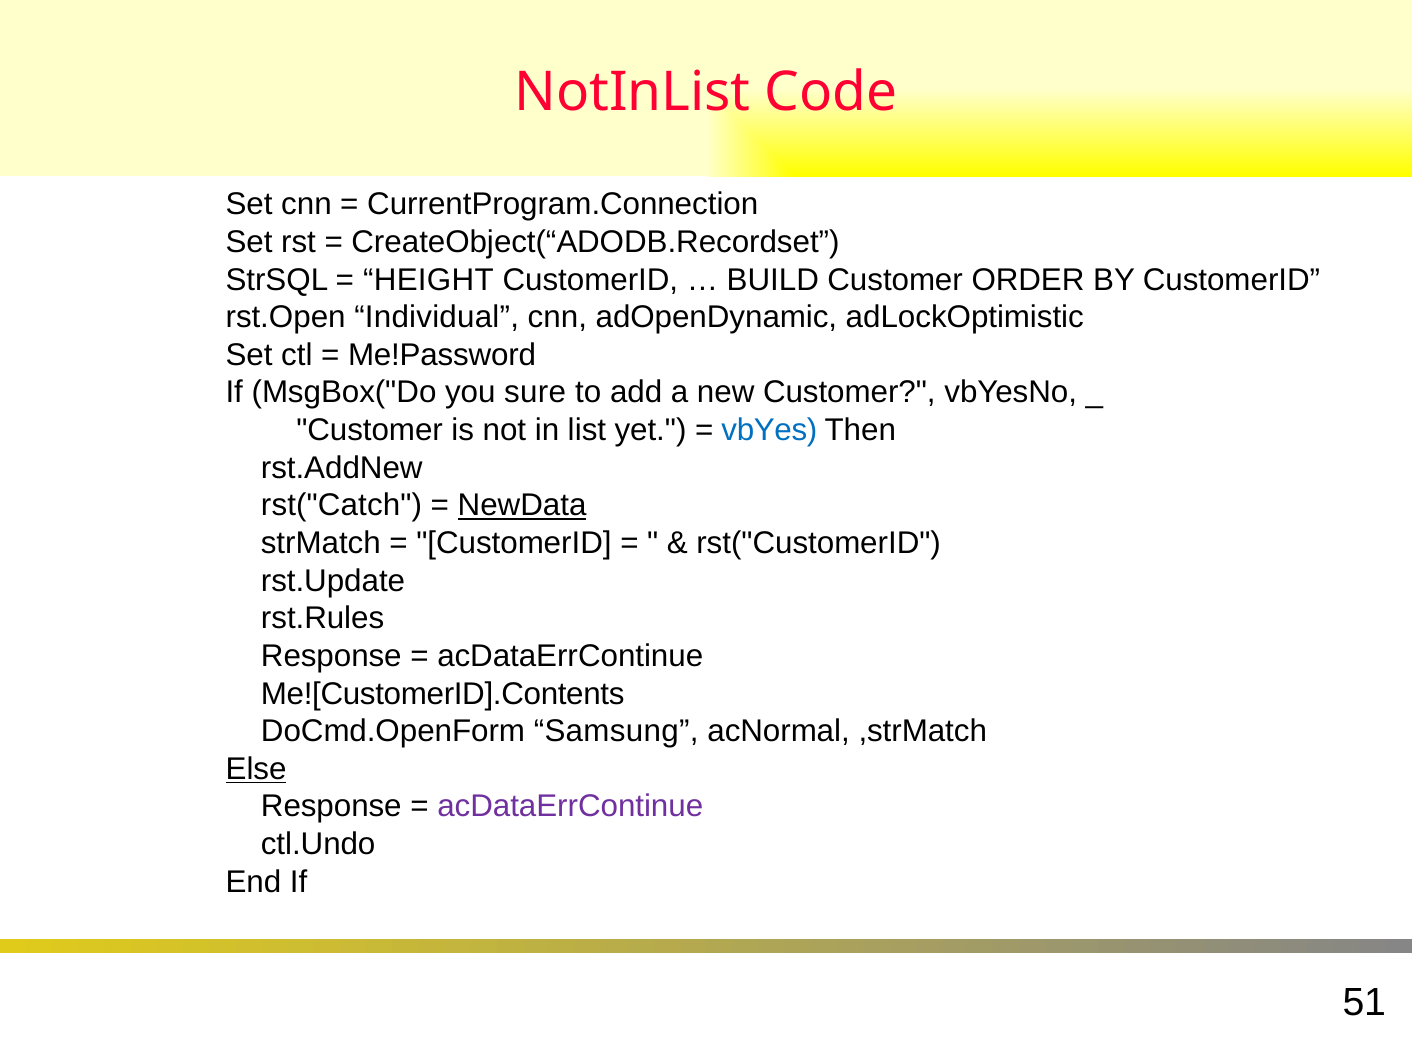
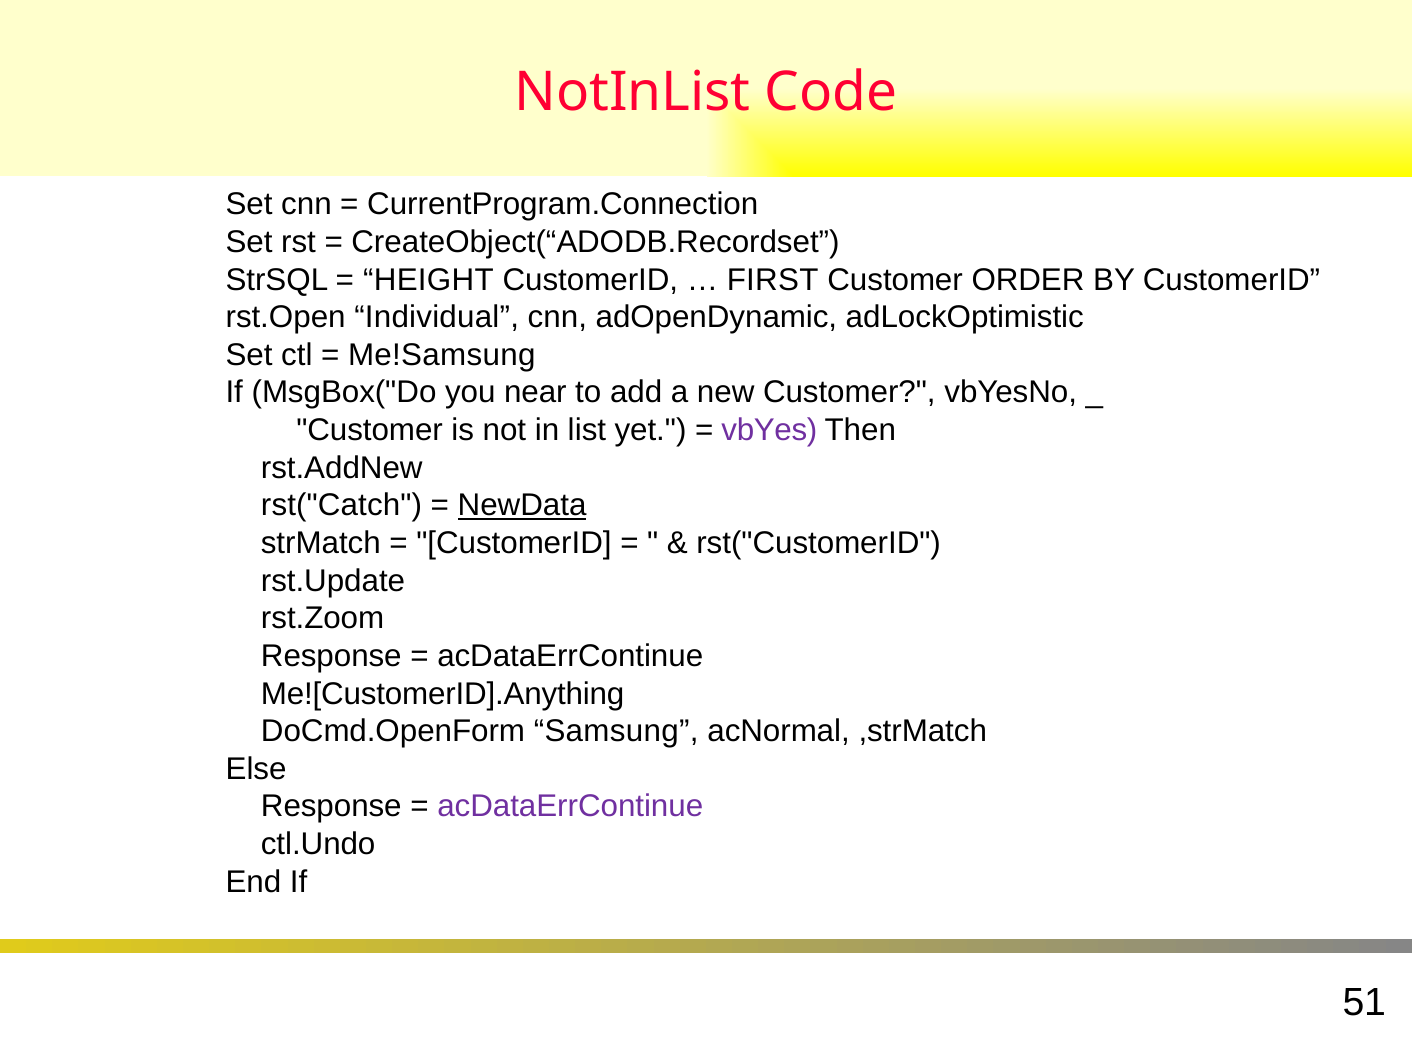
BUILD: BUILD -> FIRST
Me!Password: Me!Password -> Me!Samsung
sure: sure -> near
vbYes colour: blue -> purple
rst.Rules: rst.Rules -> rst.Zoom
Me![CustomerID].Contents: Me![CustomerID].Contents -> Me![CustomerID].Anything
Else underline: present -> none
